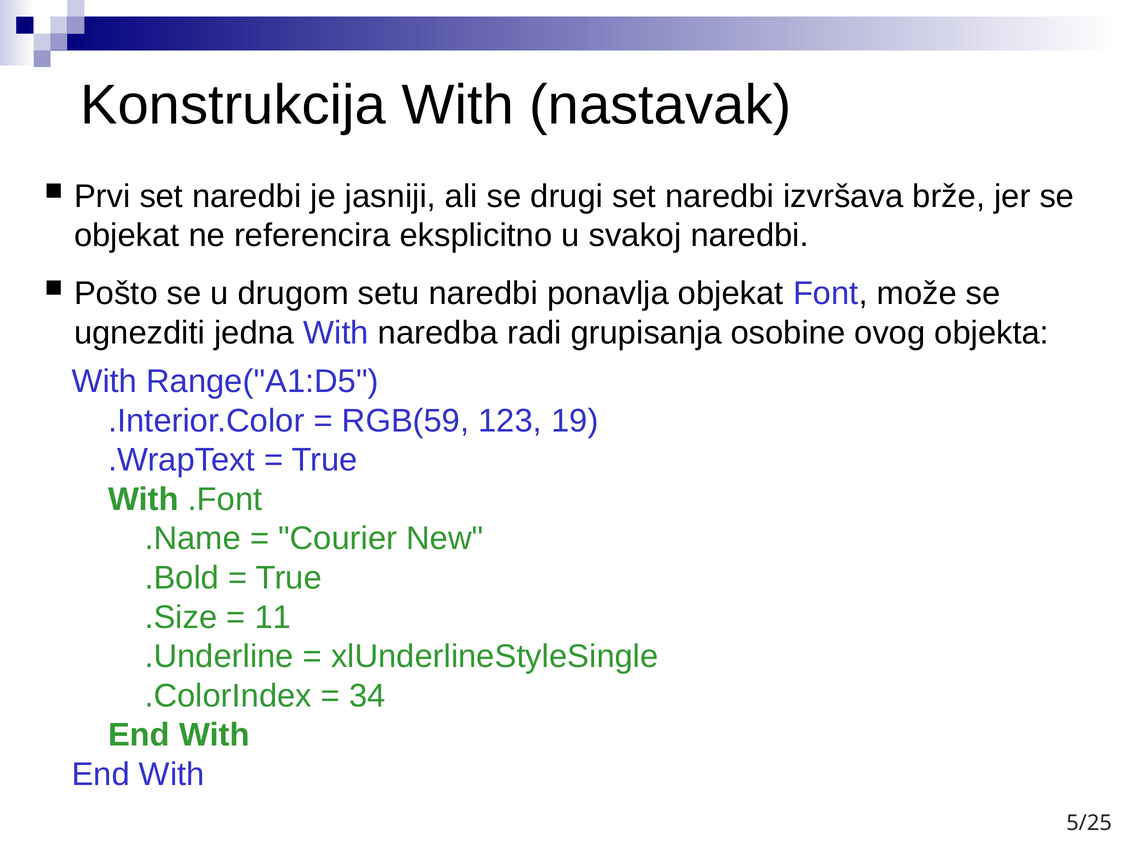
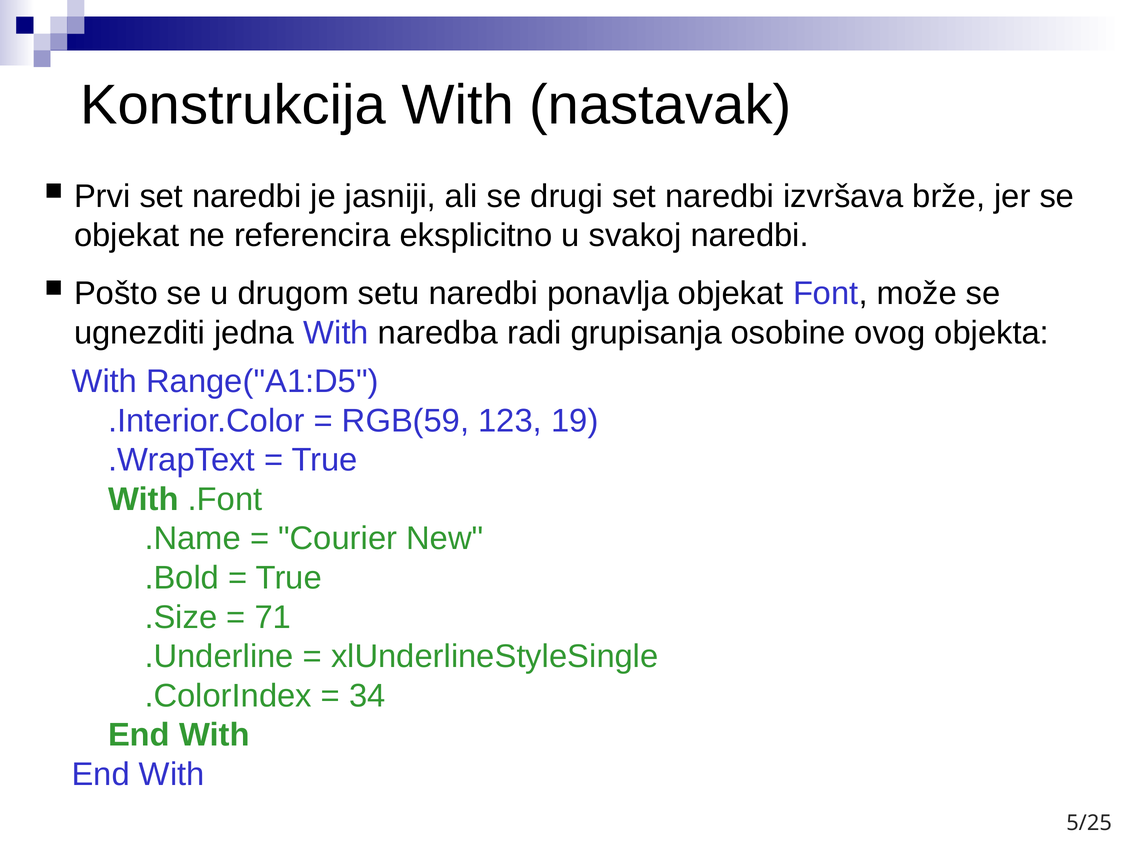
11: 11 -> 71
